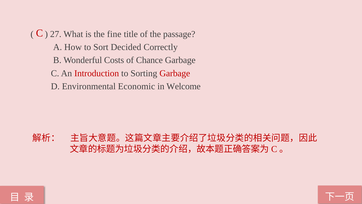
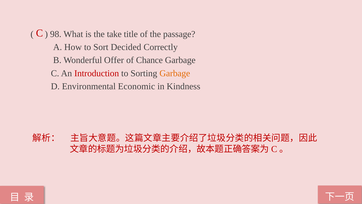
27: 27 -> 98
fine: fine -> take
Costs: Costs -> Offer
Garbage at (175, 73) colour: red -> orange
Welcome: Welcome -> Kindness
